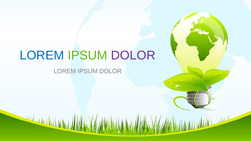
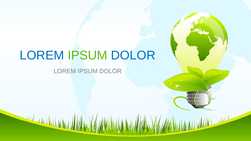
DOLOR at (133, 55) colour: purple -> blue
